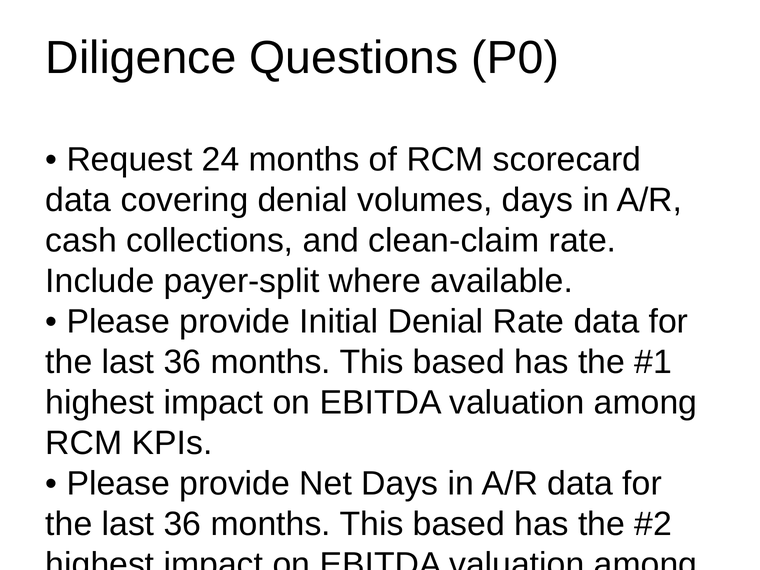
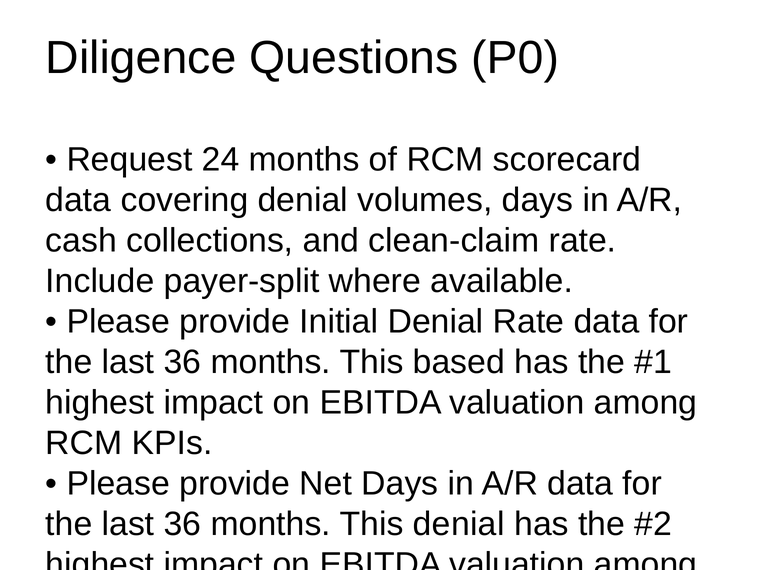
based at (459, 524): based -> denial
